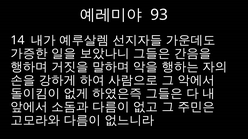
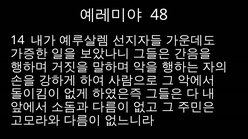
93: 93 -> 48
